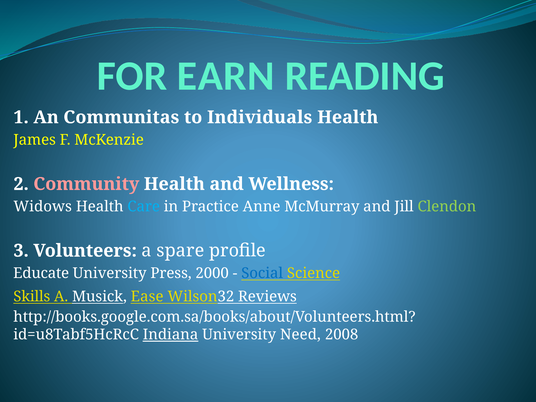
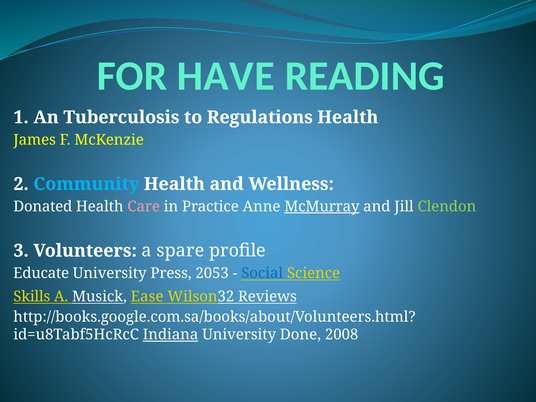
EARN: EARN -> HAVE
Communitas: Communitas -> Tuberculosis
Individuals: Individuals -> Regulations
Community colour: pink -> light blue
Widows: Widows -> Donated
Care colour: light blue -> pink
McMurray underline: none -> present
2000: 2000 -> 2053
Need: Need -> Done
